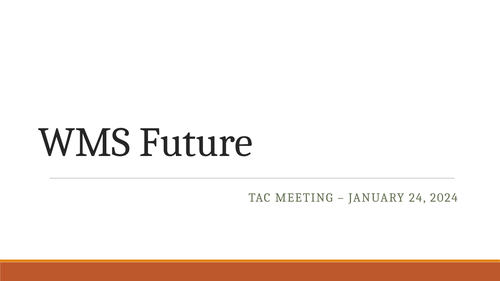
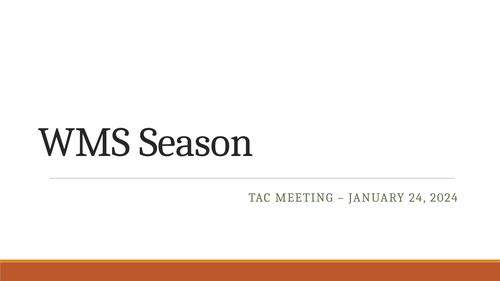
Future: Future -> Season
